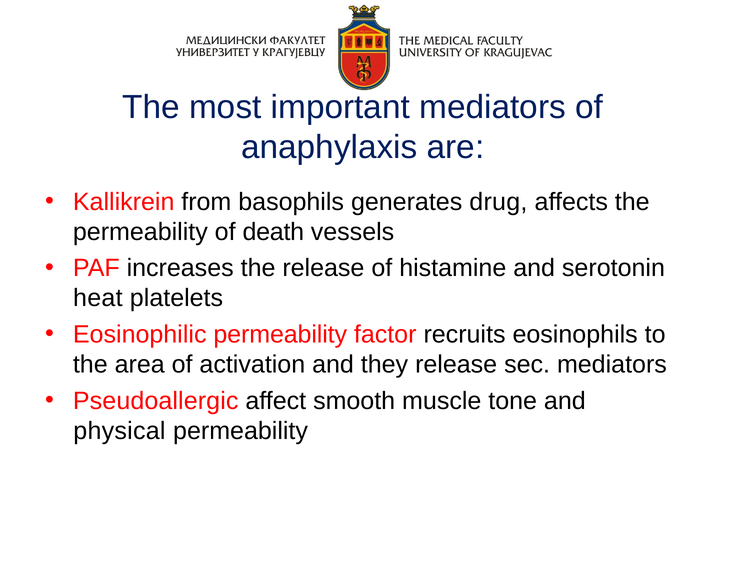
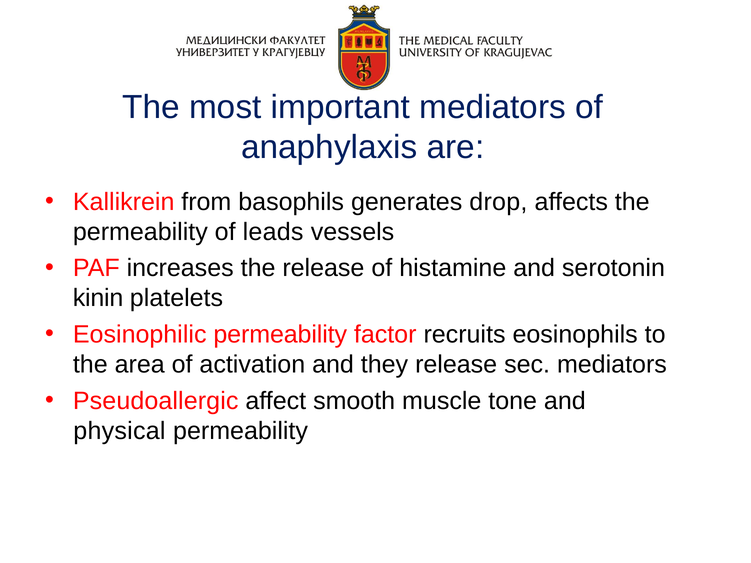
drug: drug -> drop
death: death -> leads
heat: heat -> kinin
